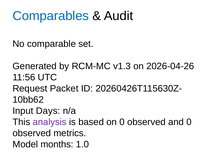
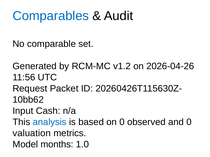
v1.3: v1.3 -> v1.2
Days: Days -> Cash
analysis colour: purple -> blue
observed at (32, 134): observed -> valuation
